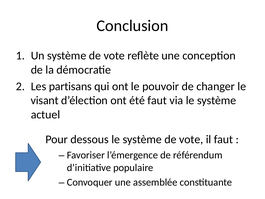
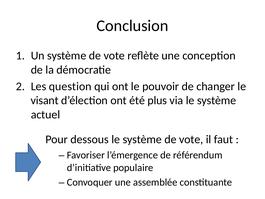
partisans: partisans -> question
été faut: faut -> plus
